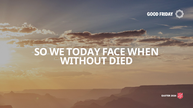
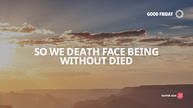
TODAY: TODAY -> DEATH
WHEN: WHEN -> BEING
